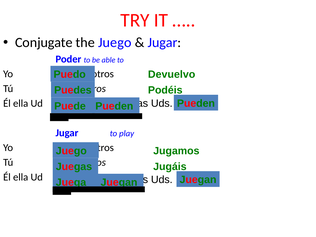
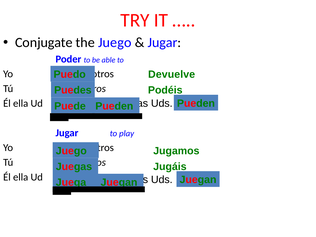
Devuelvo: Devuelvo -> Devuelve
